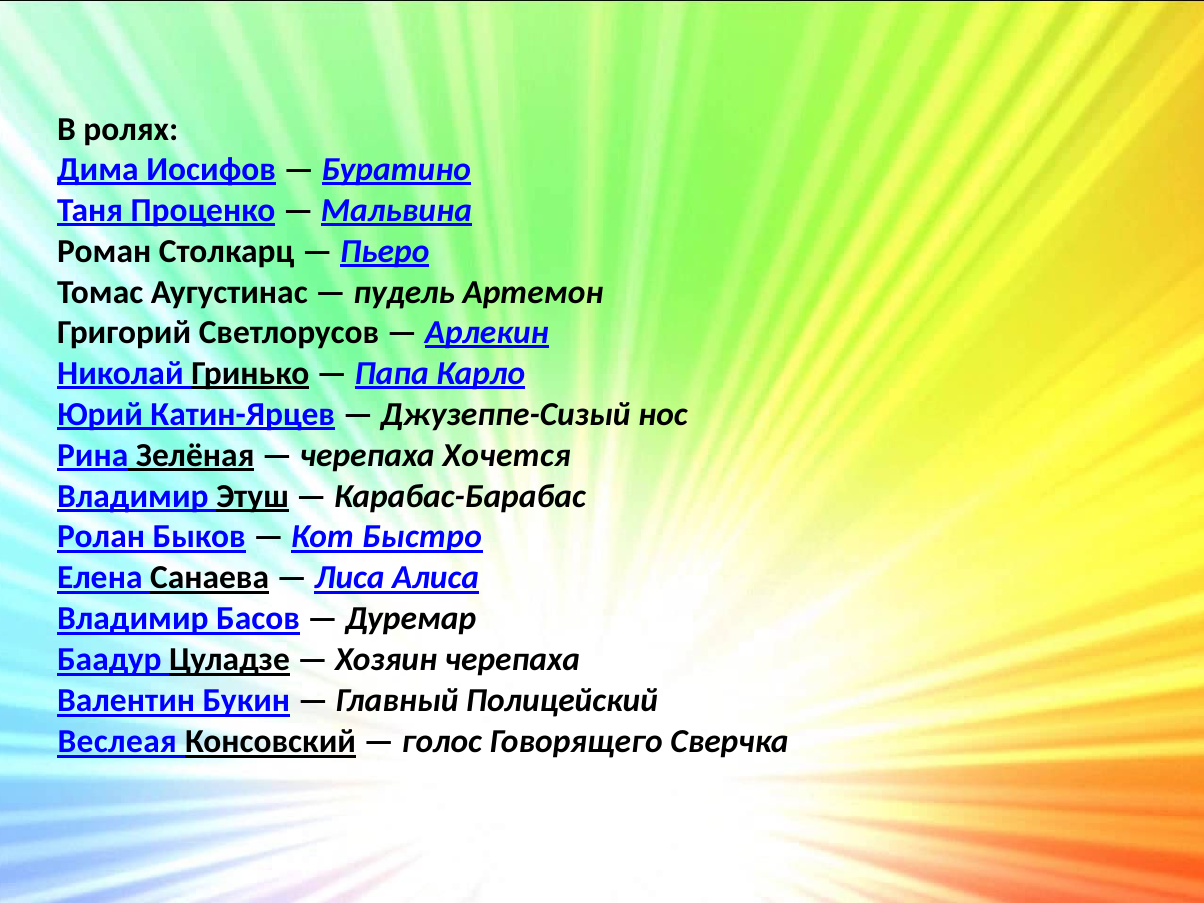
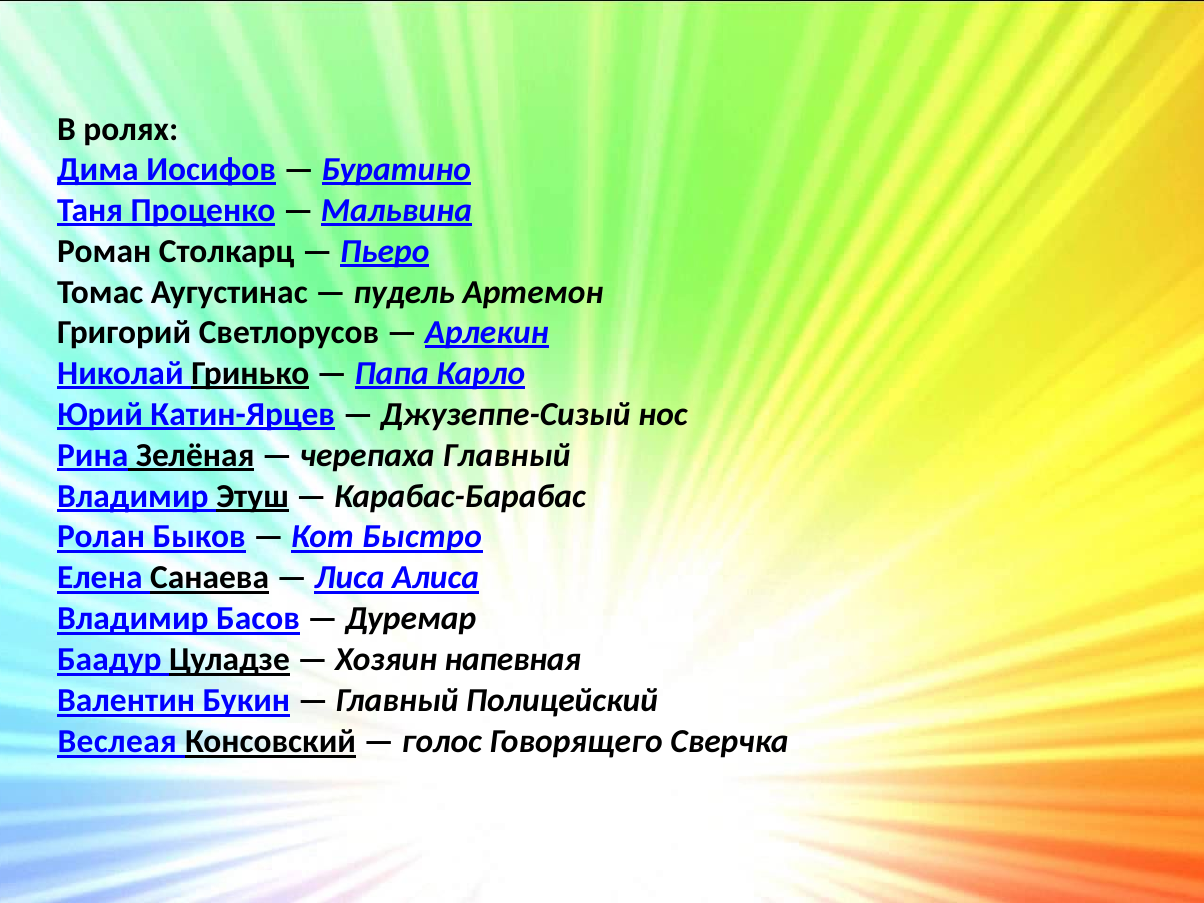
черепаха Хочется: Хочется -> Главный
Хозяин черепаха: черепаха -> напевная
